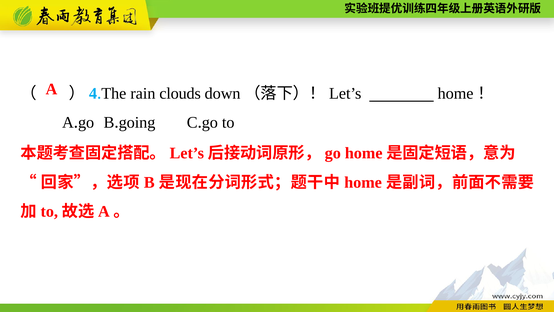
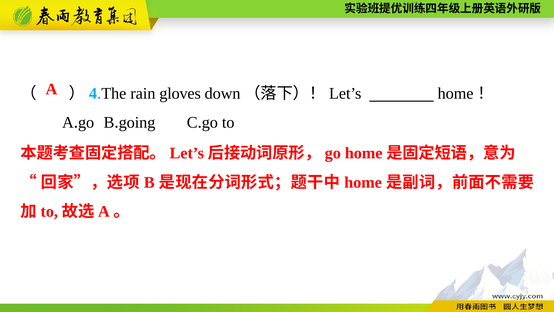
clouds: clouds -> gloves
